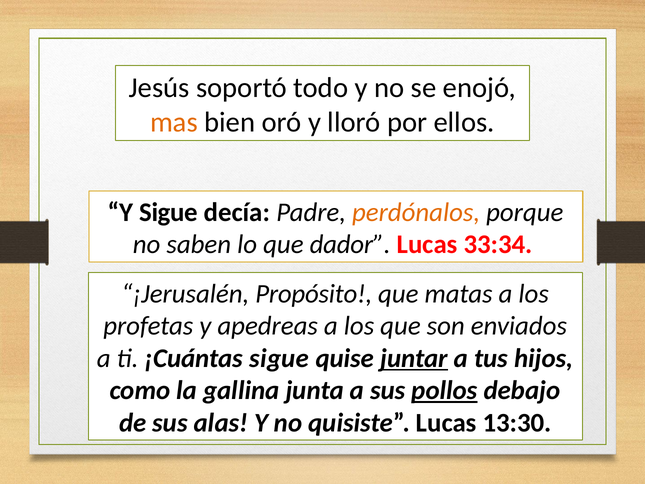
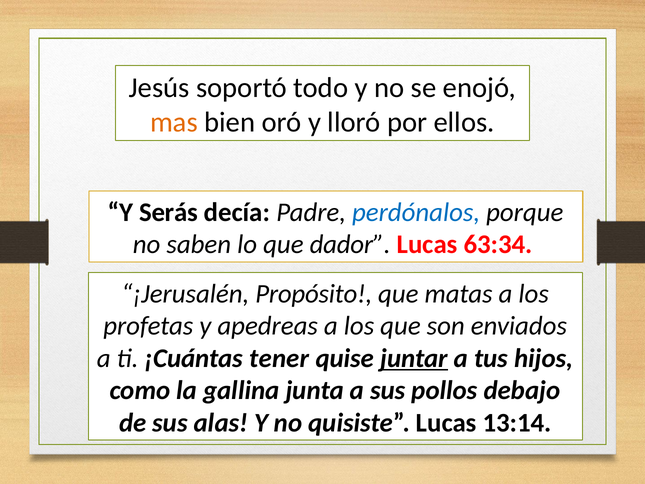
Y Sigue: Sigue -> Serás
perdónalos colour: orange -> blue
33:34: 33:34 -> 63:34
¡Cuántas sigue: sigue -> tener
pollos underline: present -> none
13:30: 13:30 -> 13:14
